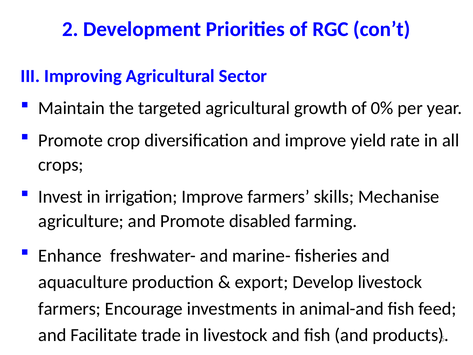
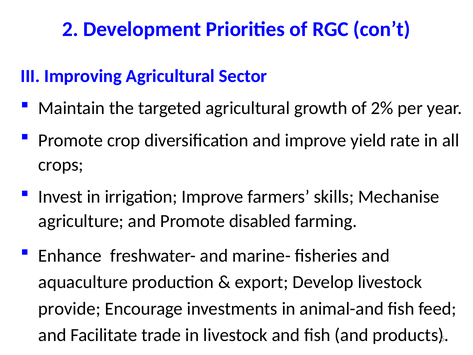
0%: 0% -> 2%
farmers at (70, 308): farmers -> provide
